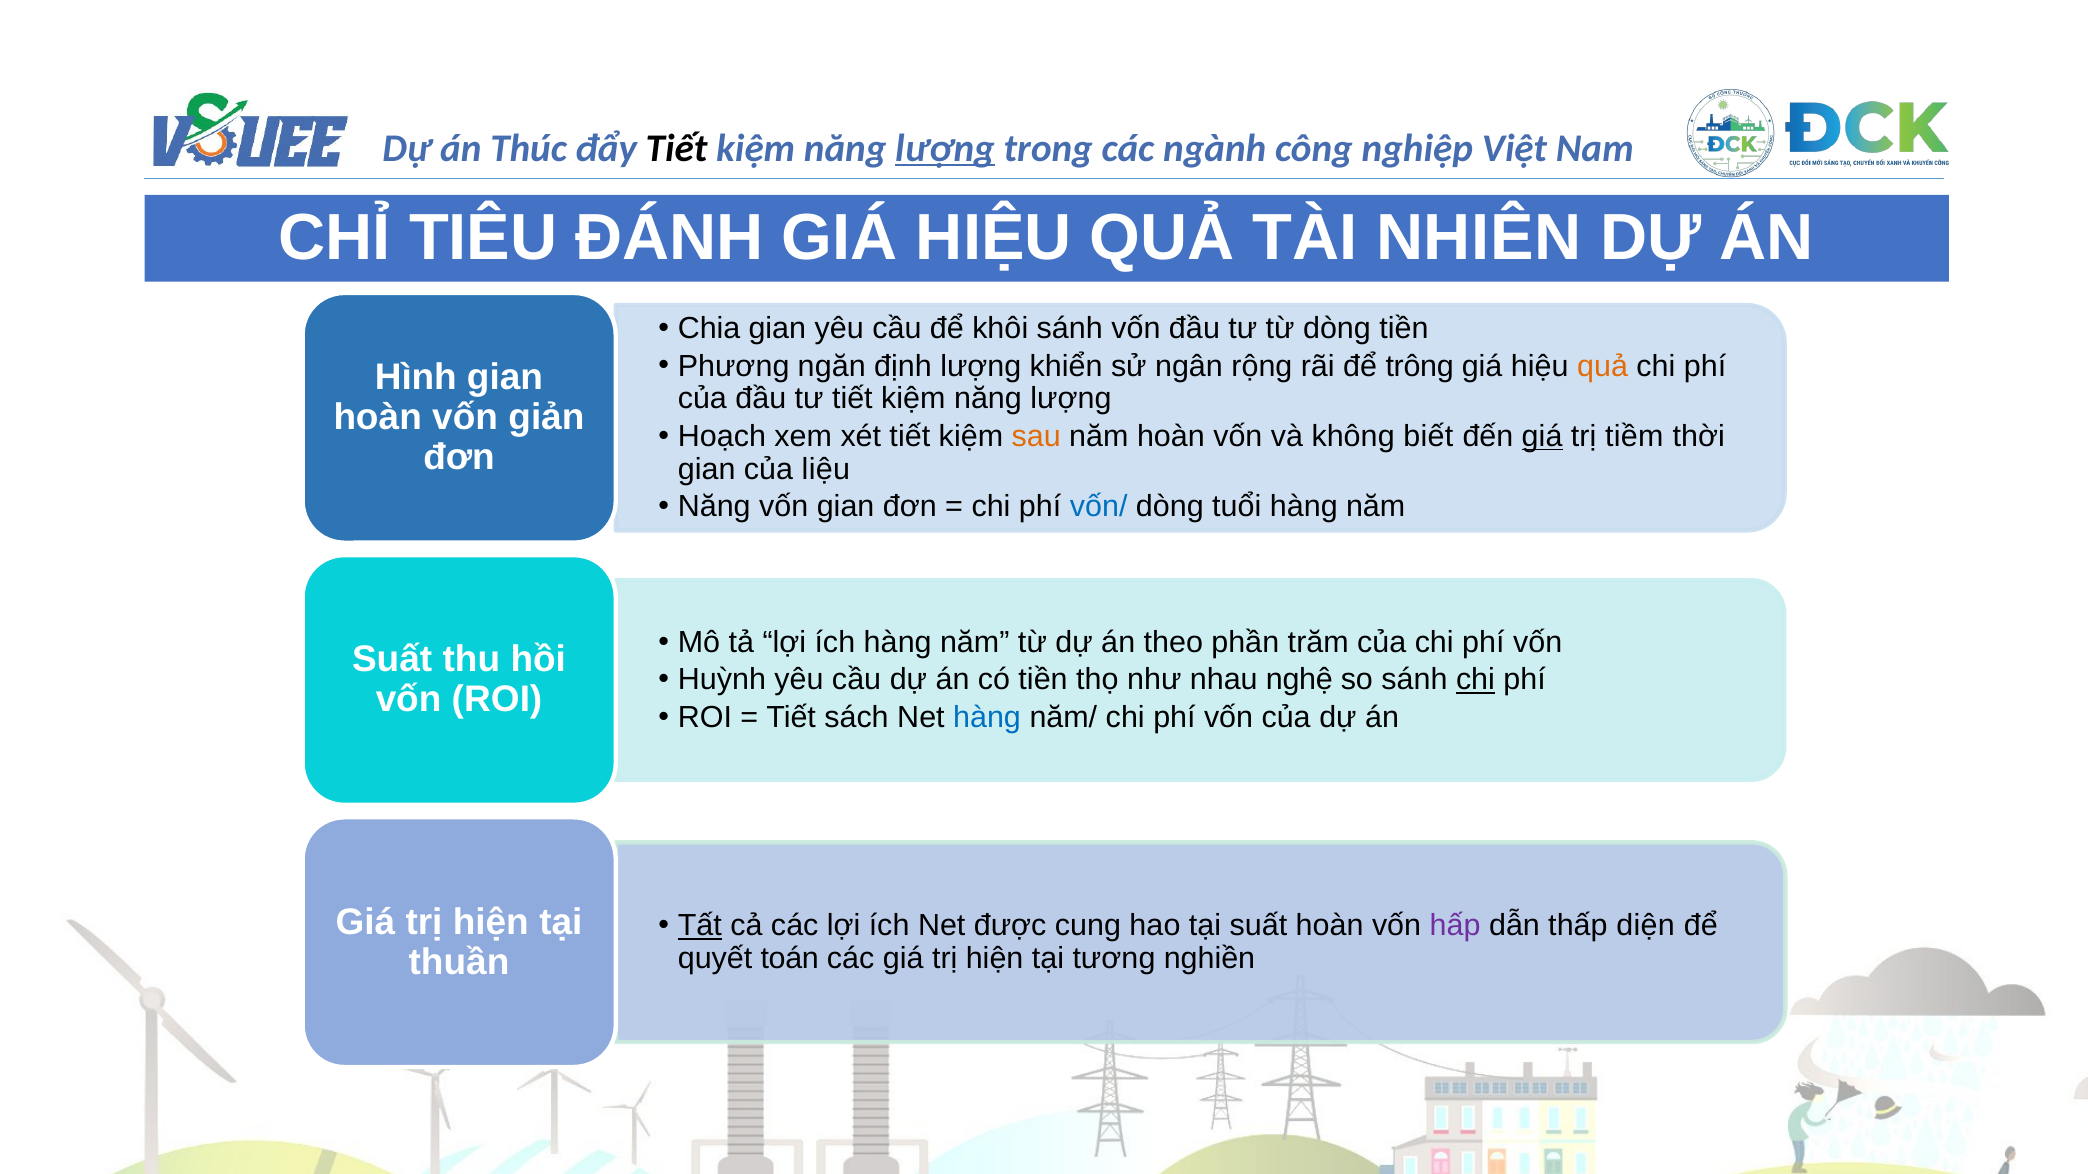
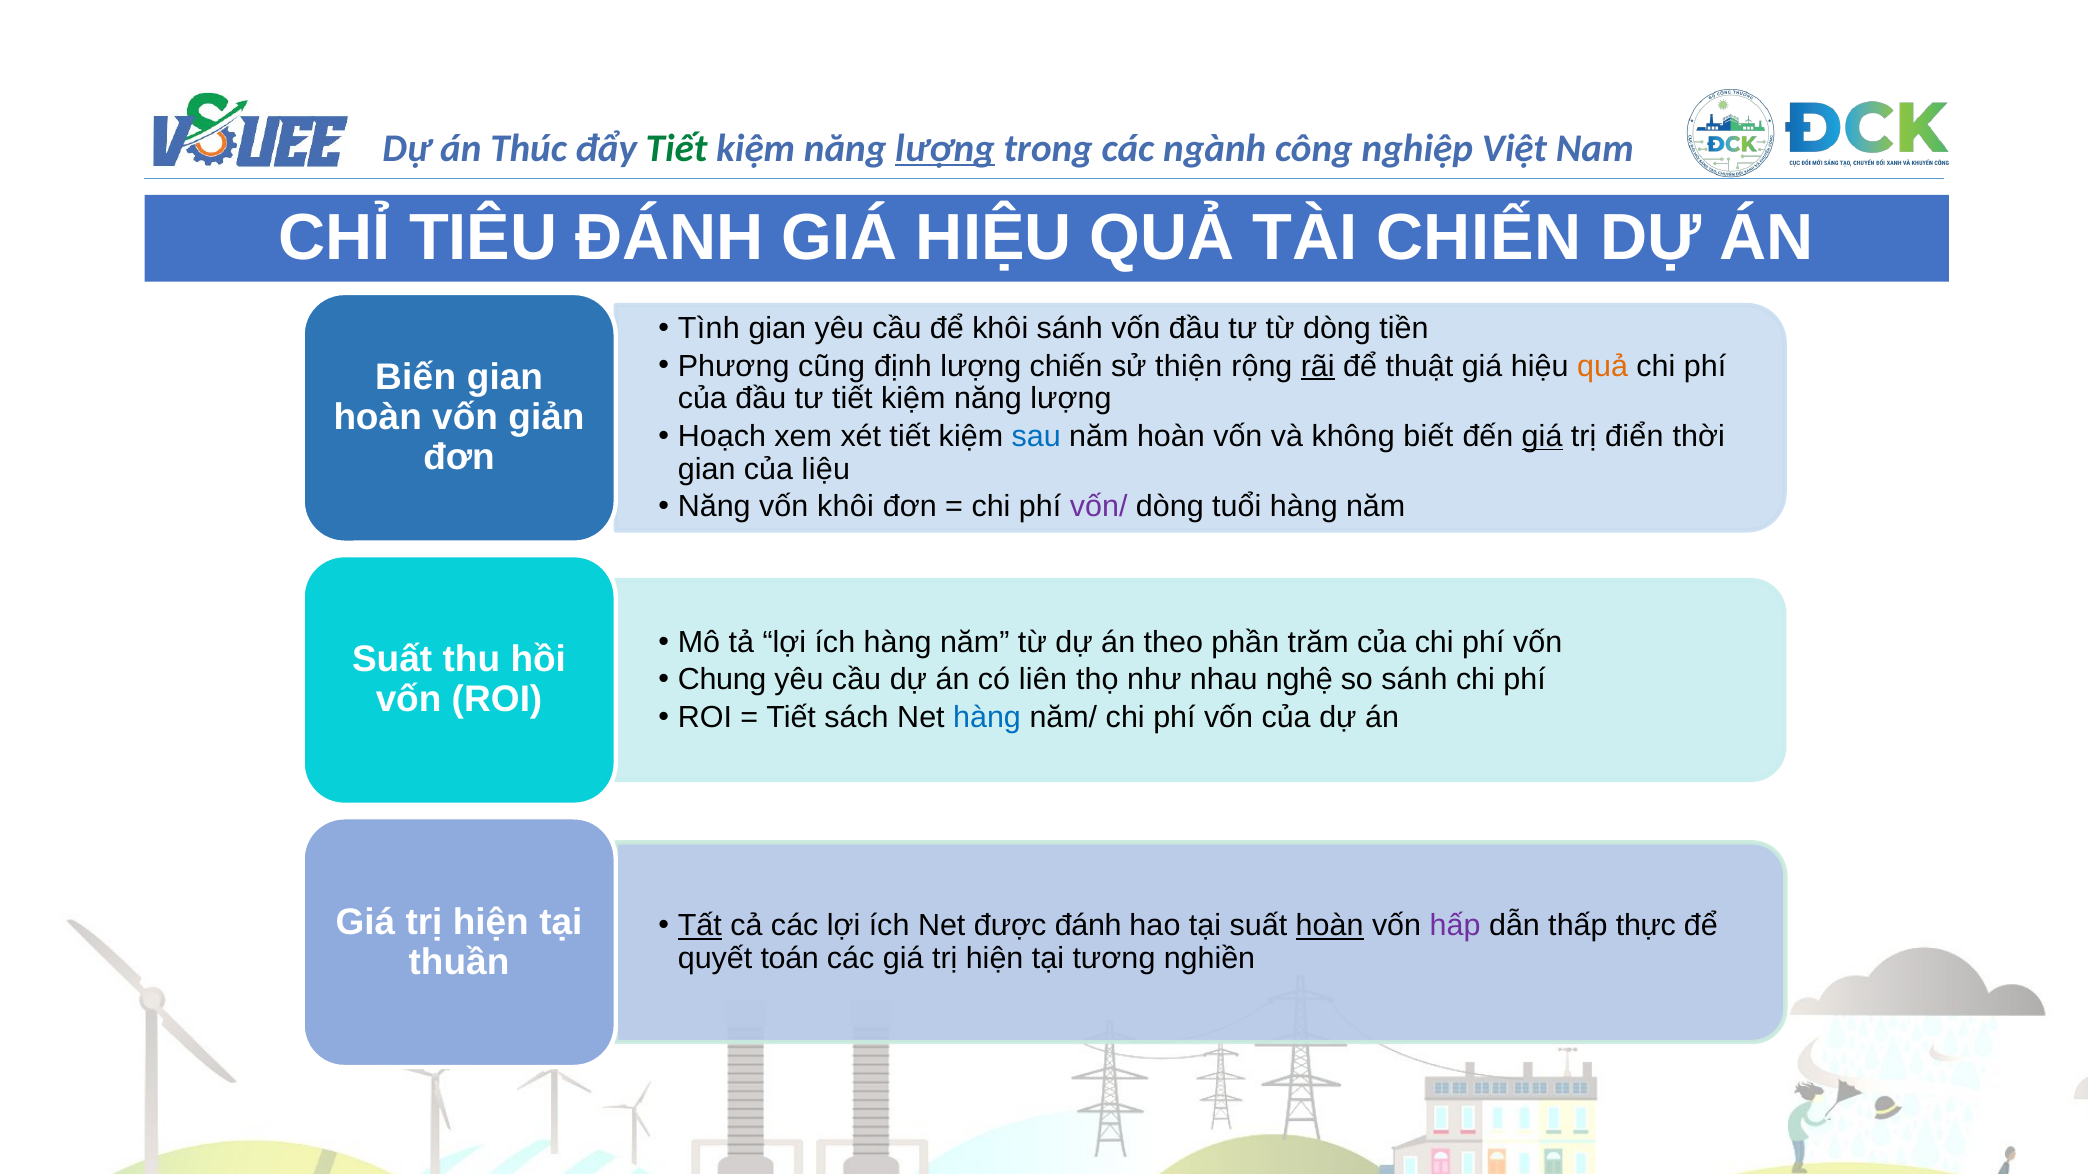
Tiết at (677, 148) colour: black -> green
TÀI NHIÊN: NHIÊN -> CHIẾN
Chia: Chia -> Tình
ngăn: ngăn -> cũng
lượng khiển: khiển -> chiến
ngân: ngân -> thiện
rãi underline: none -> present
trông: trông -> thuật
Hình: Hình -> Biến
sau colour: orange -> blue
tiềm: tiềm -> điển
vốn gian: gian -> khôi
vốn/ colour: blue -> purple
Huỳnh: Huỳnh -> Chung
có tiền: tiền -> liên
chi at (1475, 680) underline: present -> none
được cung: cung -> đánh
hoàn at (1330, 926) underline: none -> present
diện: diện -> thực
